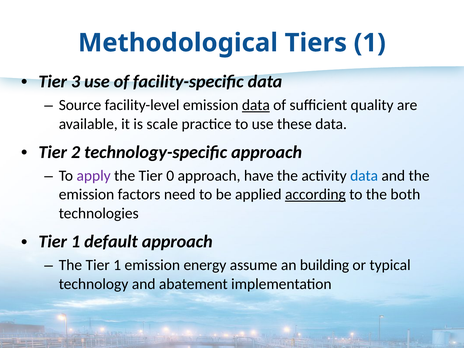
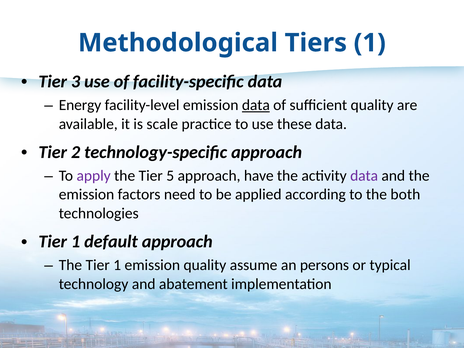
Source: Source -> Energy
0: 0 -> 5
data at (364, 176) colour: blue -> purple
according underline: present -> none
emission energy: energy -> quality
building: building -> persons
